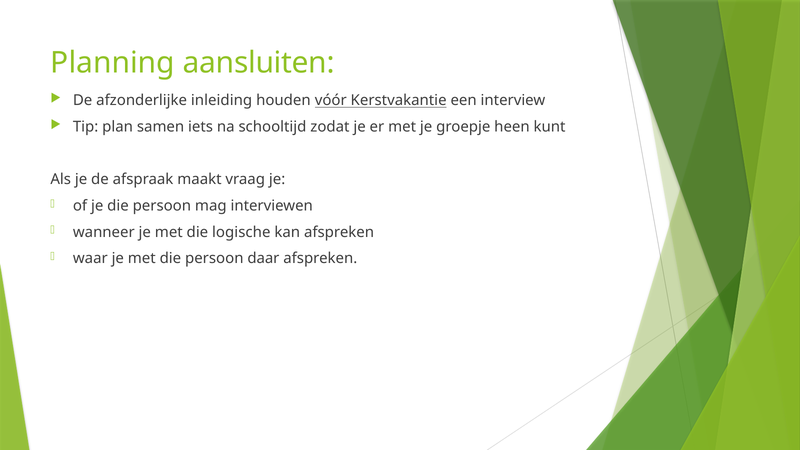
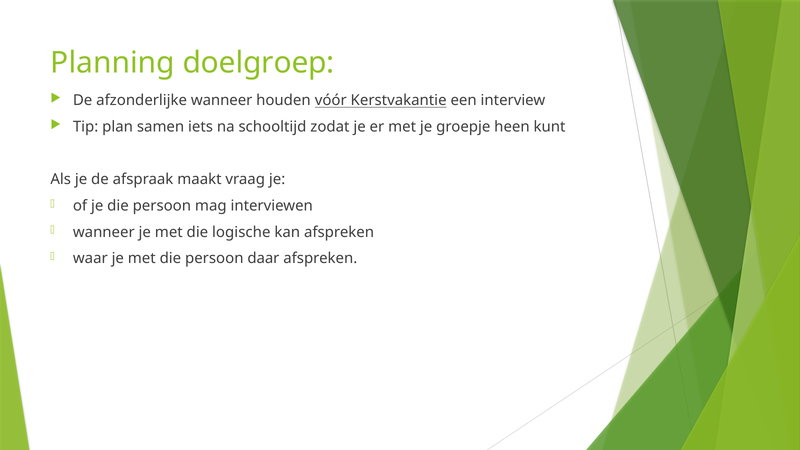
aansluiten: aansluiten -> doelgroep
afzonderlijke inleiding: inleiding -> wanneer
